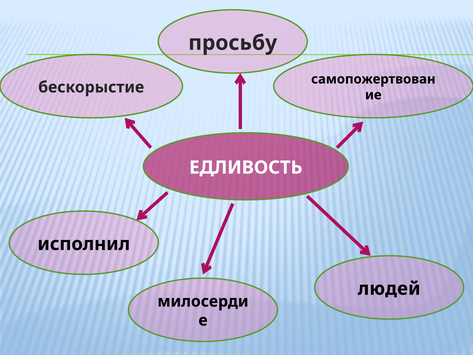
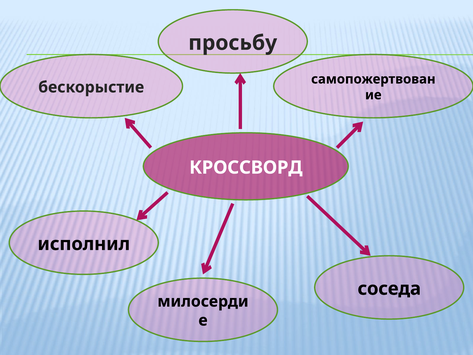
ЕДЛИВОСТЬ: ЕДЛИВОСТЬ -> КРОССВОРД
людей: людей -> соседа
